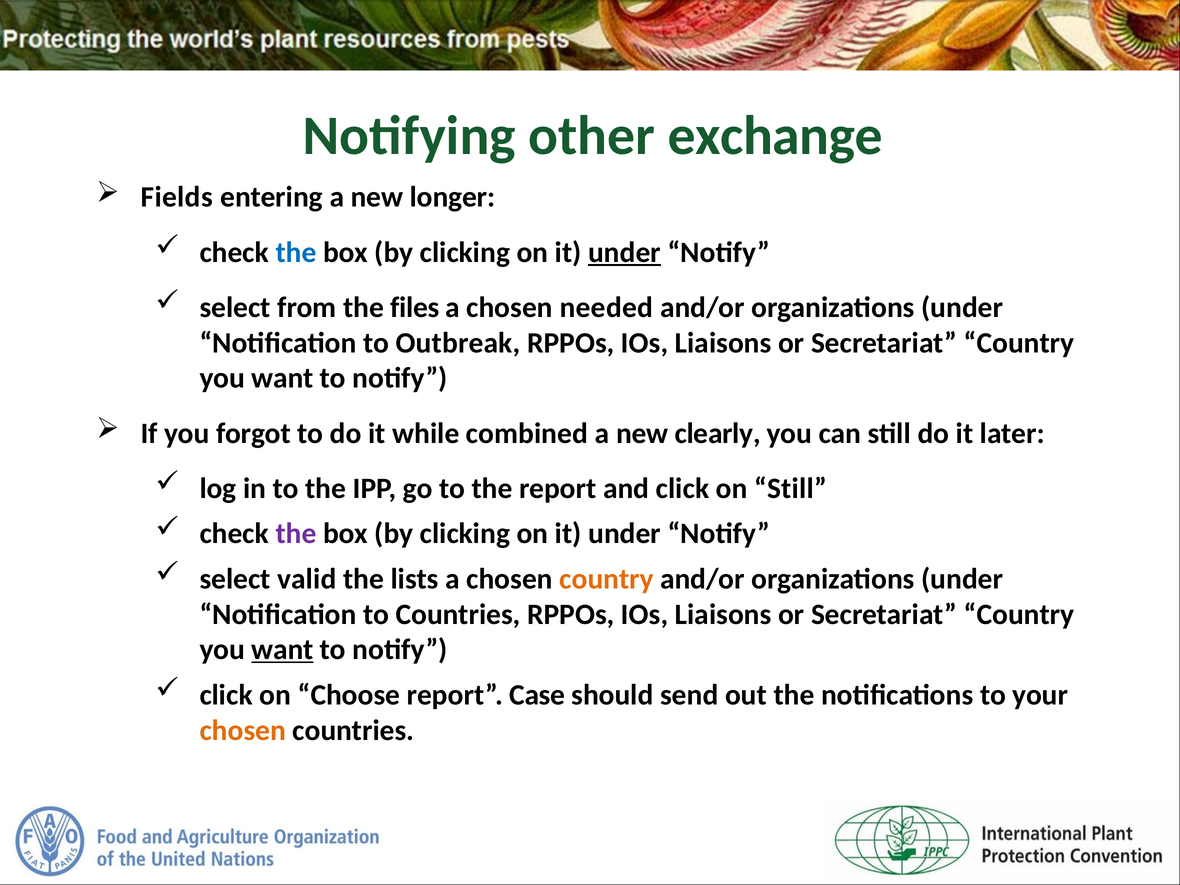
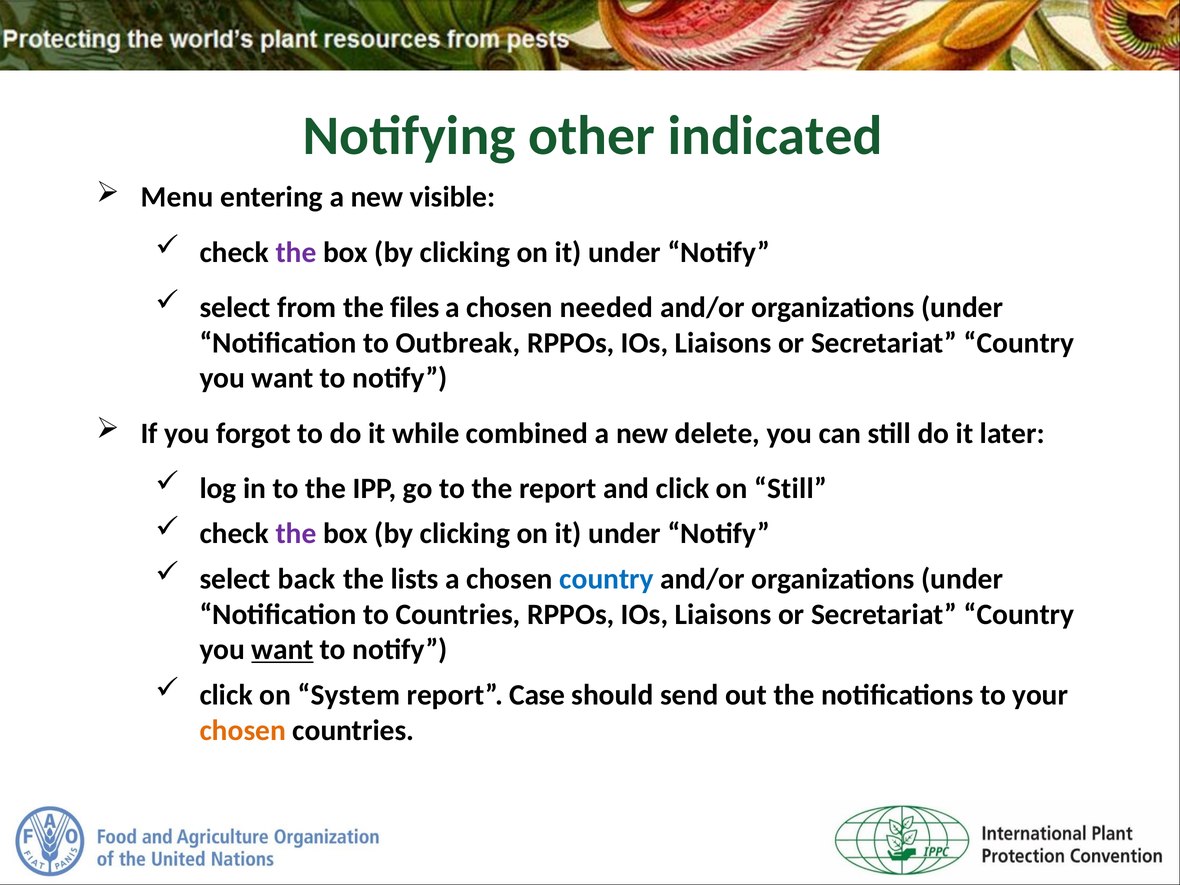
exchange: exchange -> indicated
Fields: Fields -> Menu
longer: longer -> visible
the at (296, 252) colour: blue -> purple
under at (625, 252) underline: present -> none
clearly: clearly -> delete
valid: valid -> back
country at (607, 579) colour: orange -> blue
Choose: Choose -> System
